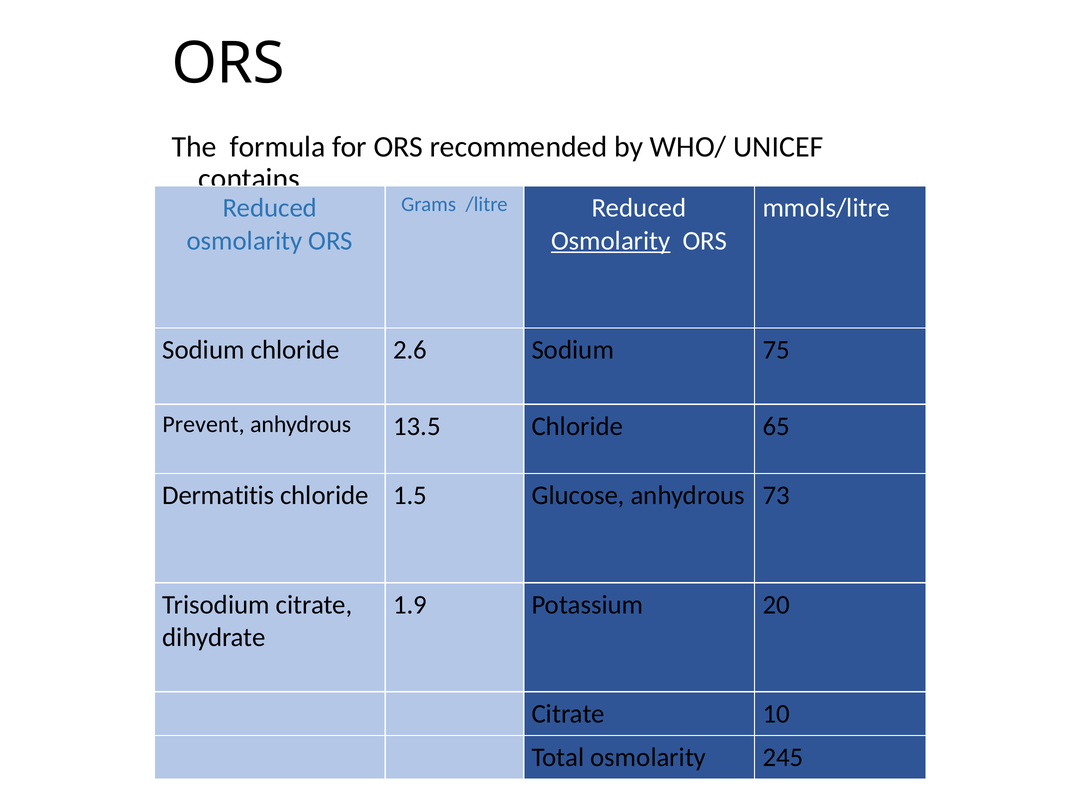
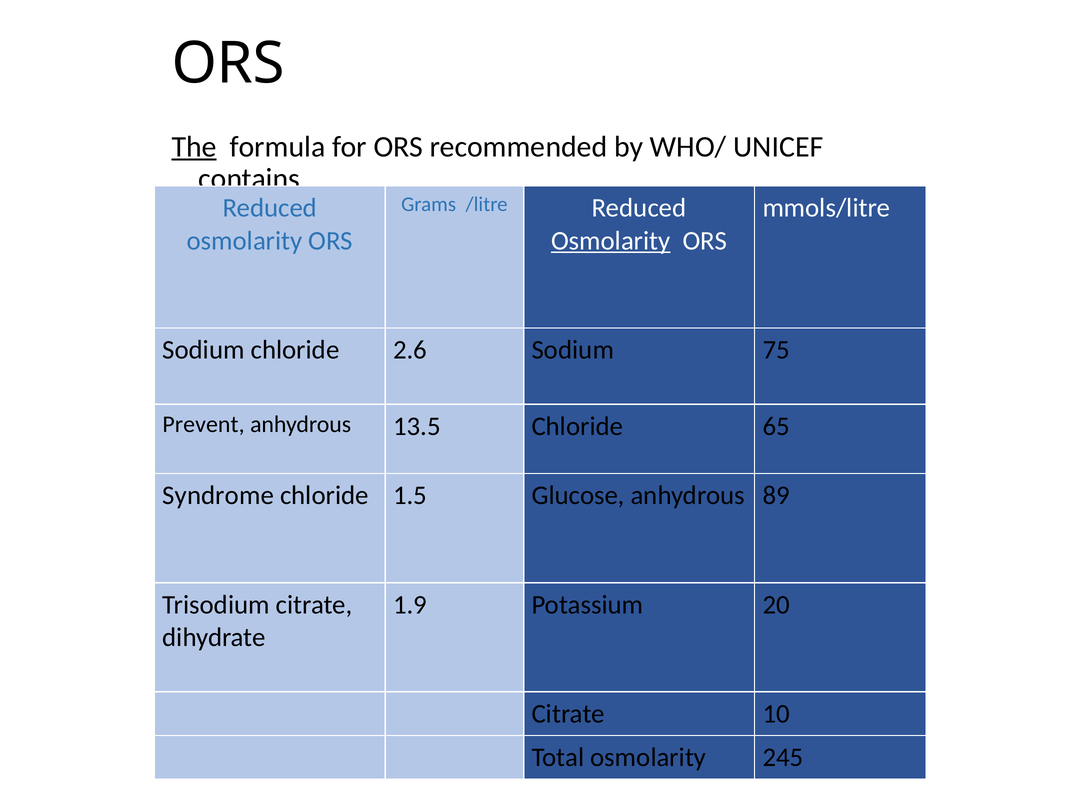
The underline: none -> present
Dermatitis: Dermatitis -> Syndrome
73: 73 -> 89
